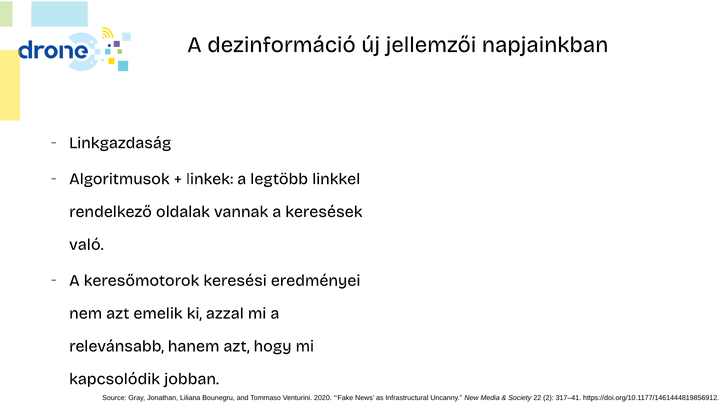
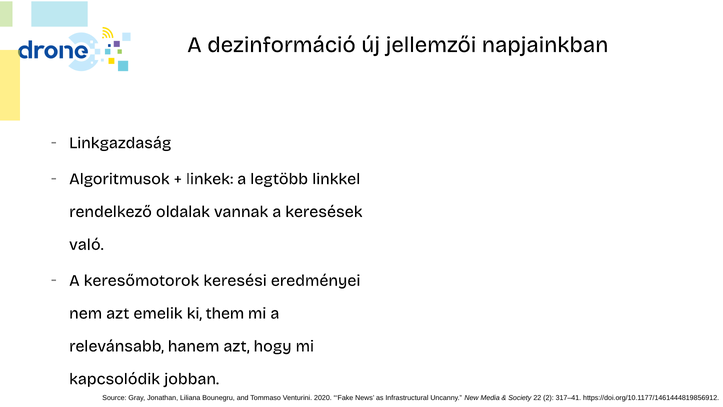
azzal: azzal -> them
